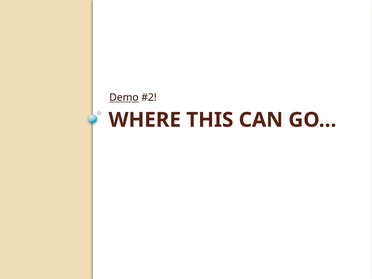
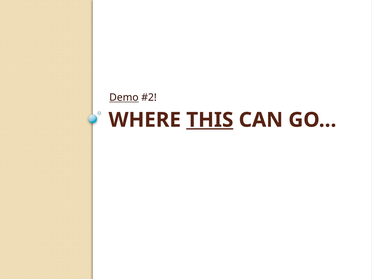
THIS underline: none -> present
